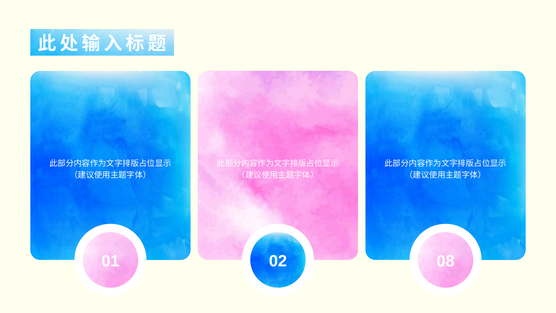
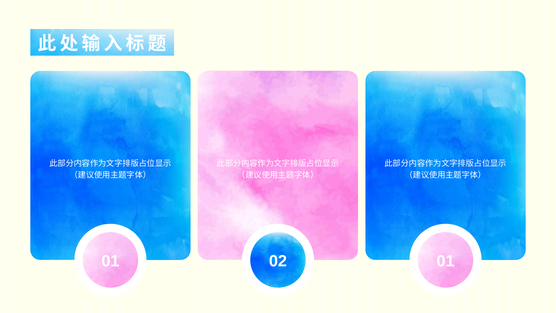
08 at (446, 261): 08 -> 01
